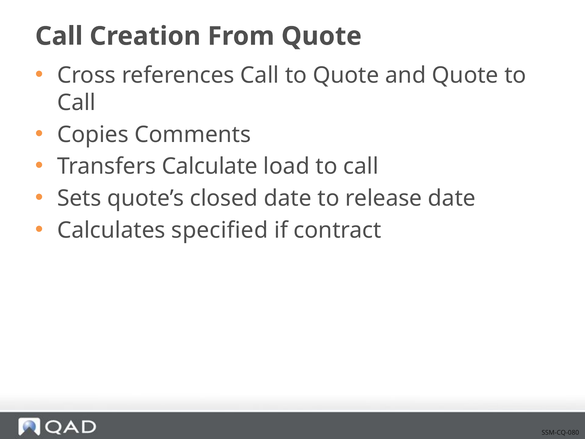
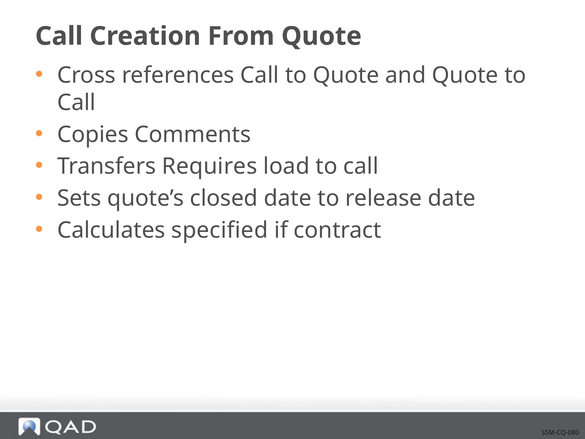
Calculate: Calculate -> Requires
